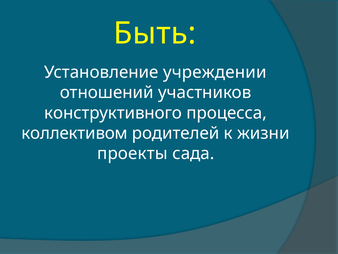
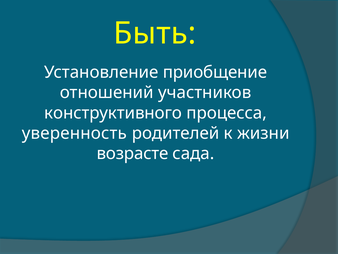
учреждении: учреждении -> приобщение
коллективом: коллективом -> уверенность
проекты: проекты -> возрасте
